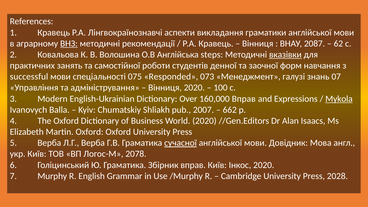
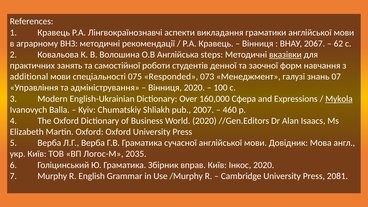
ВНЗ underline: present -> none
2087: 2087 -> 2067
successful: successful -> additional
160,000 Вправ: Вправ -> Сфера
662: 662 -> 460
сучасної underline: present -> none
2078: 2078 -> 2035
2028: 2028 -> 2081
